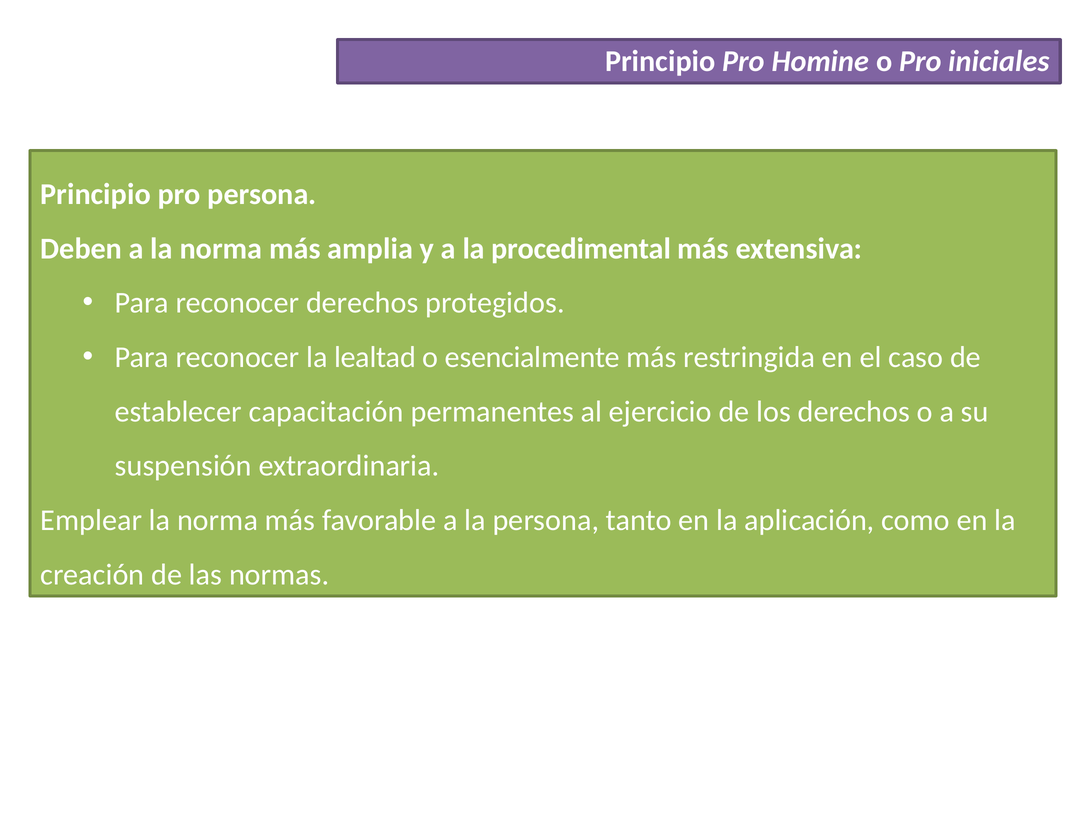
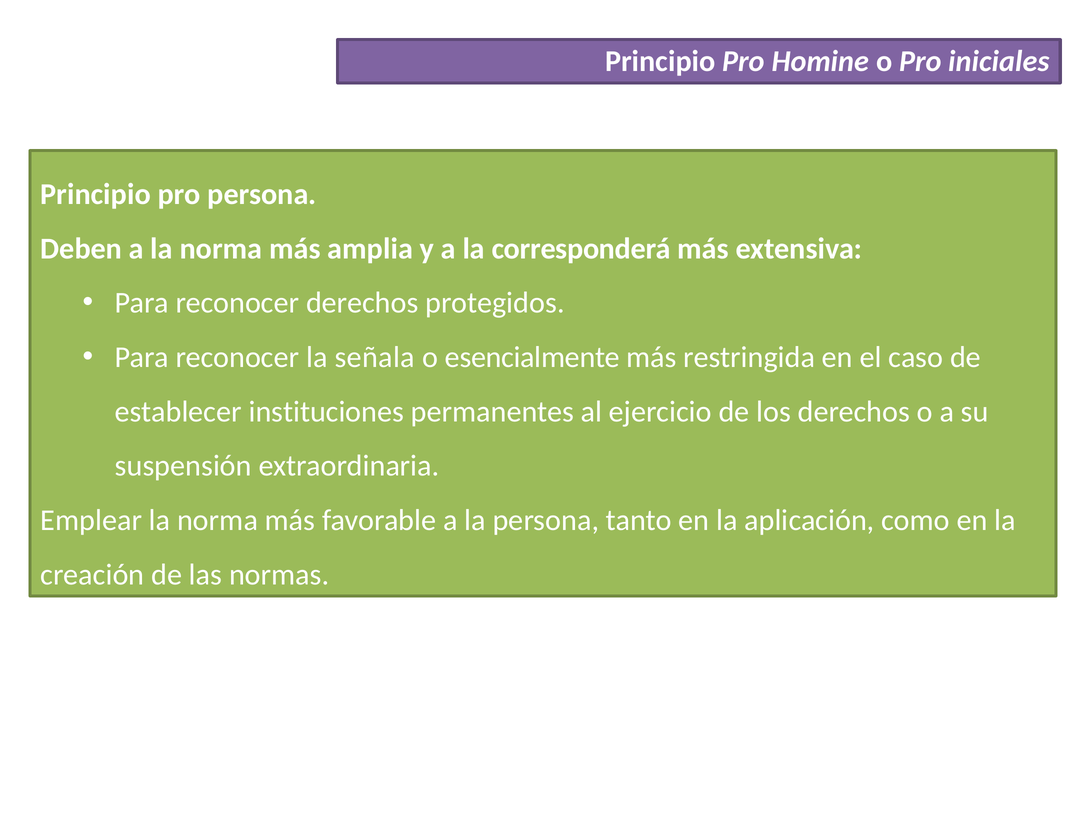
procedimental: procedimental -> corresponderá
lealtad: lealtad -> señala
capacitación: capacitación -> instituciones
